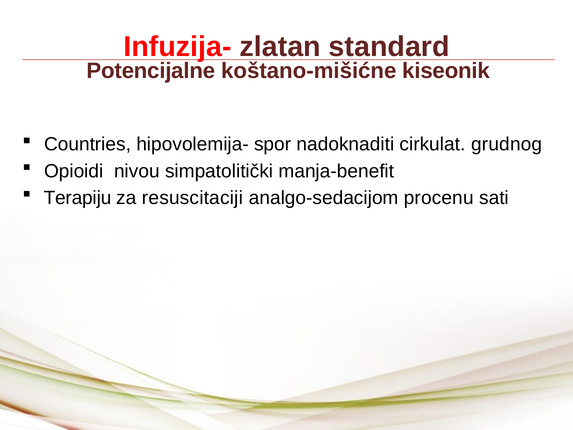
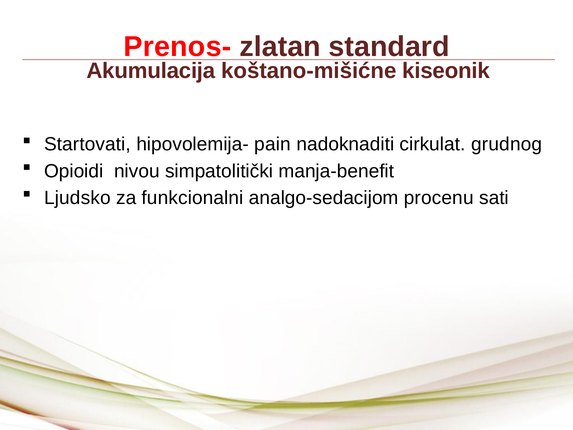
Infuzija-: Infuzija- -> Prenos-
Potencijalne: Potencijalne -> Akumulacija
Countries: Countries -> Startovati
spor: spor -> pain
Terapiju: Terapiju -> Ljudsko
resuscitaciji: resuscitaciji -> funkcionalni
